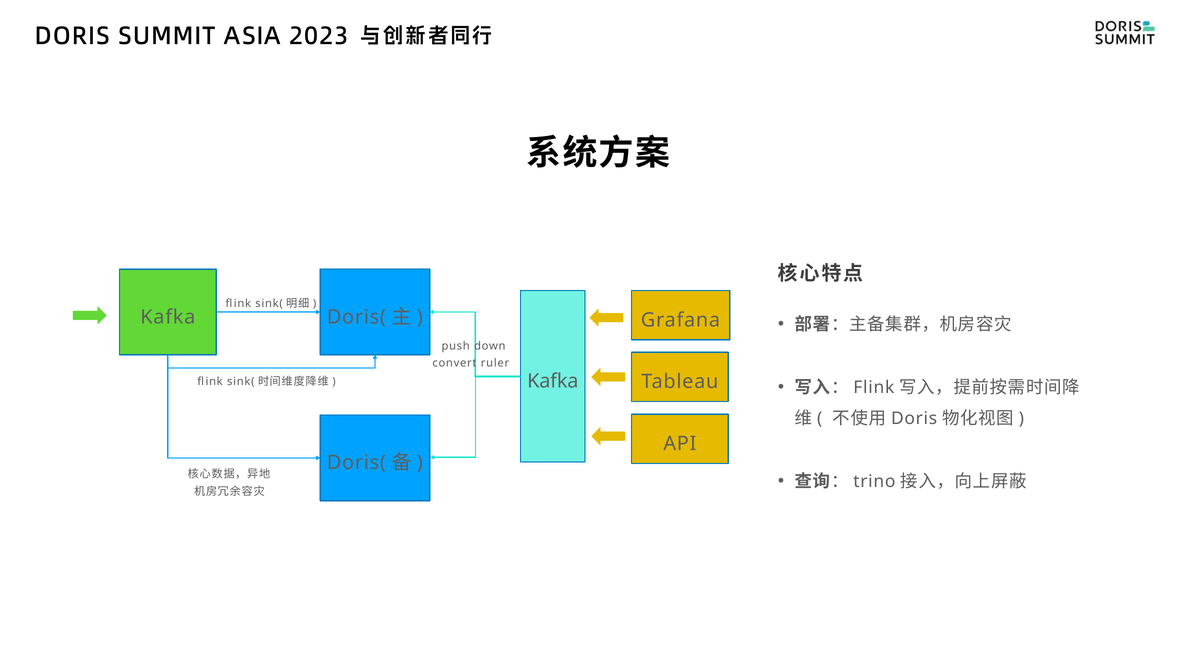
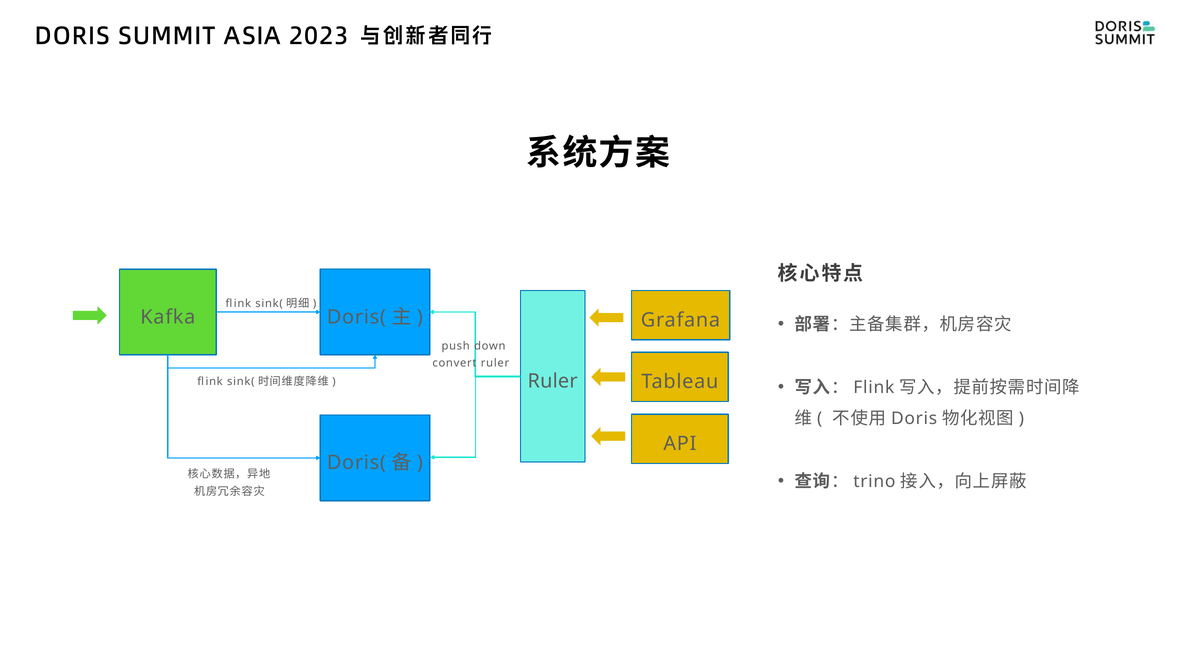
Kafka at (553, 381): Kafka -> Ruler
